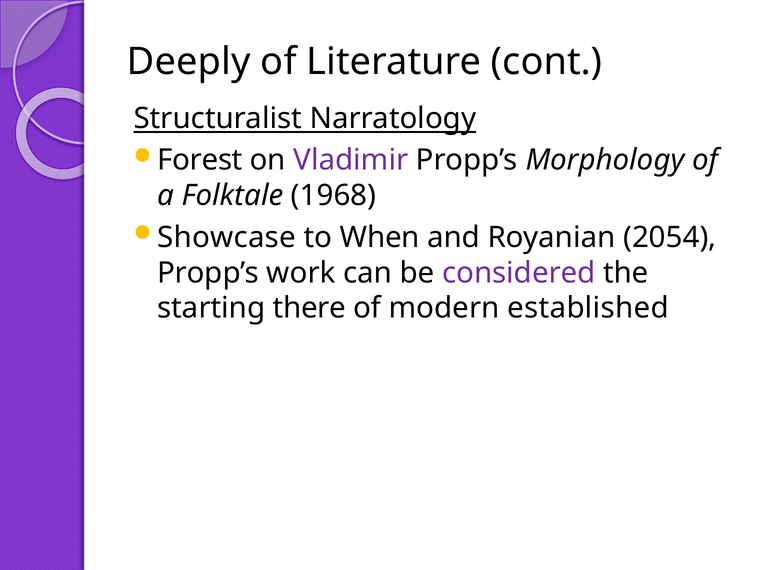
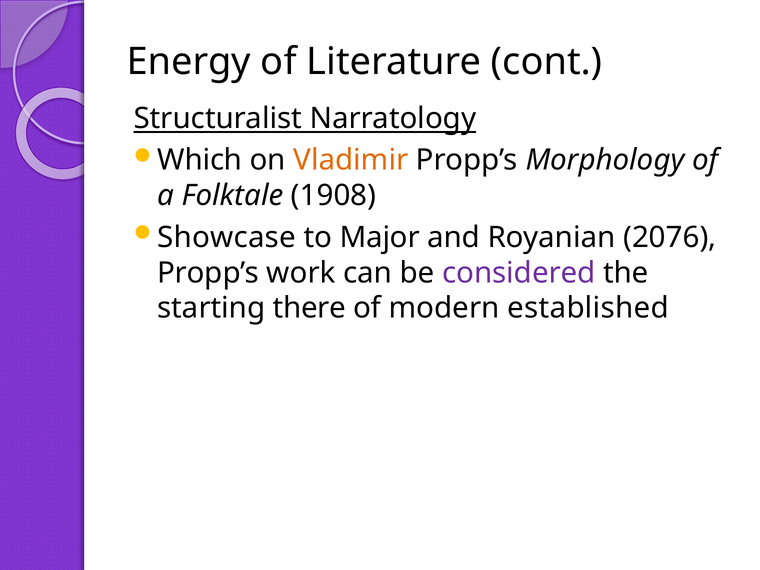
Deeply: Deeply -> Energy
Forest: Forest -> Which
Vladimir colour: purple -> orange
1968: 1968 -> 1908
When: When -> Major
2054: 2054 -> 2076
